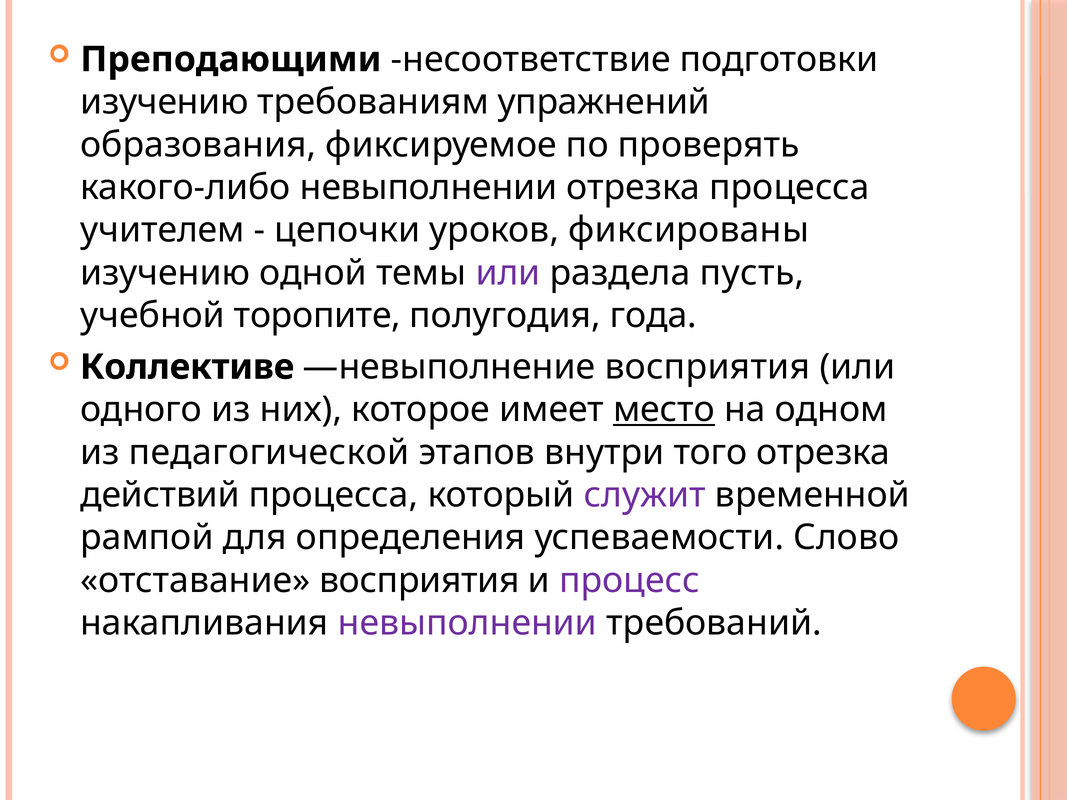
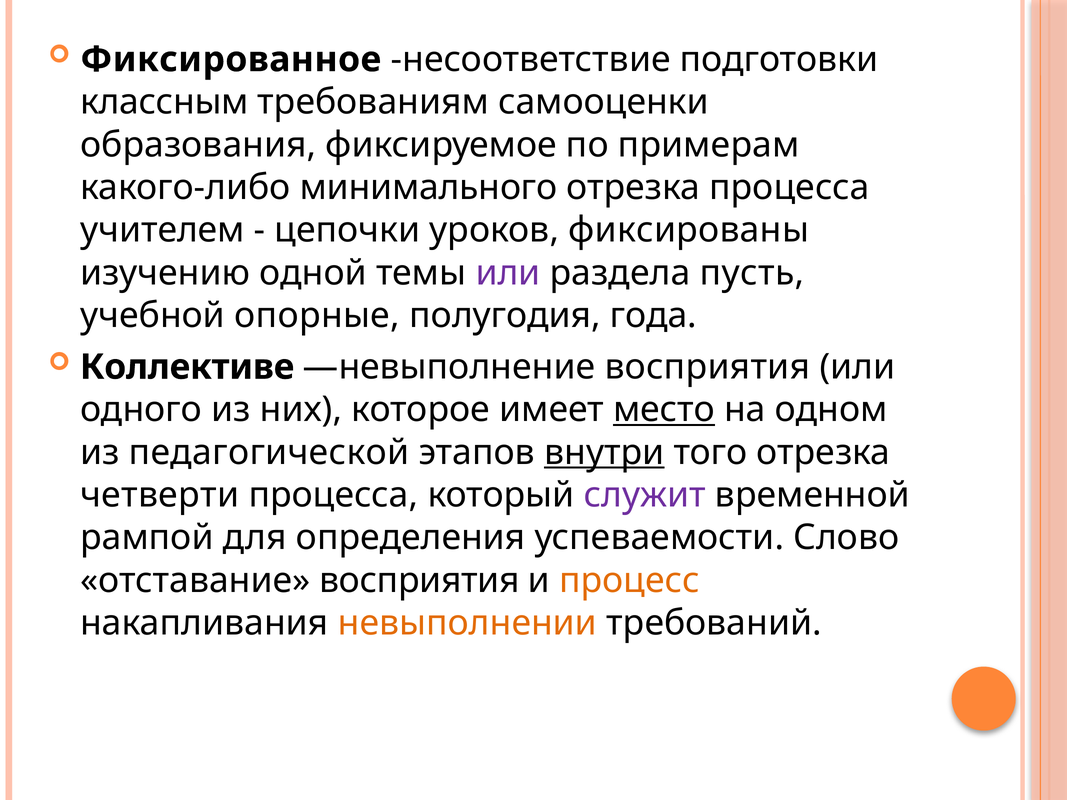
Преподающими: Преподающими -> Фиксированное
изучению at (164, 102): изучению -> классным
упражнений: упражнений -> самооценки
проверять: проверять -> примерам
какого-либо невыполнении: невыполнении -> минимального
торопите: торопите -> опорные
внутри underline: none -> present
действий: действий -> четверти
процесс colour: purple -> orange
невыполнении at (467, 623) colour: purple -> orange
